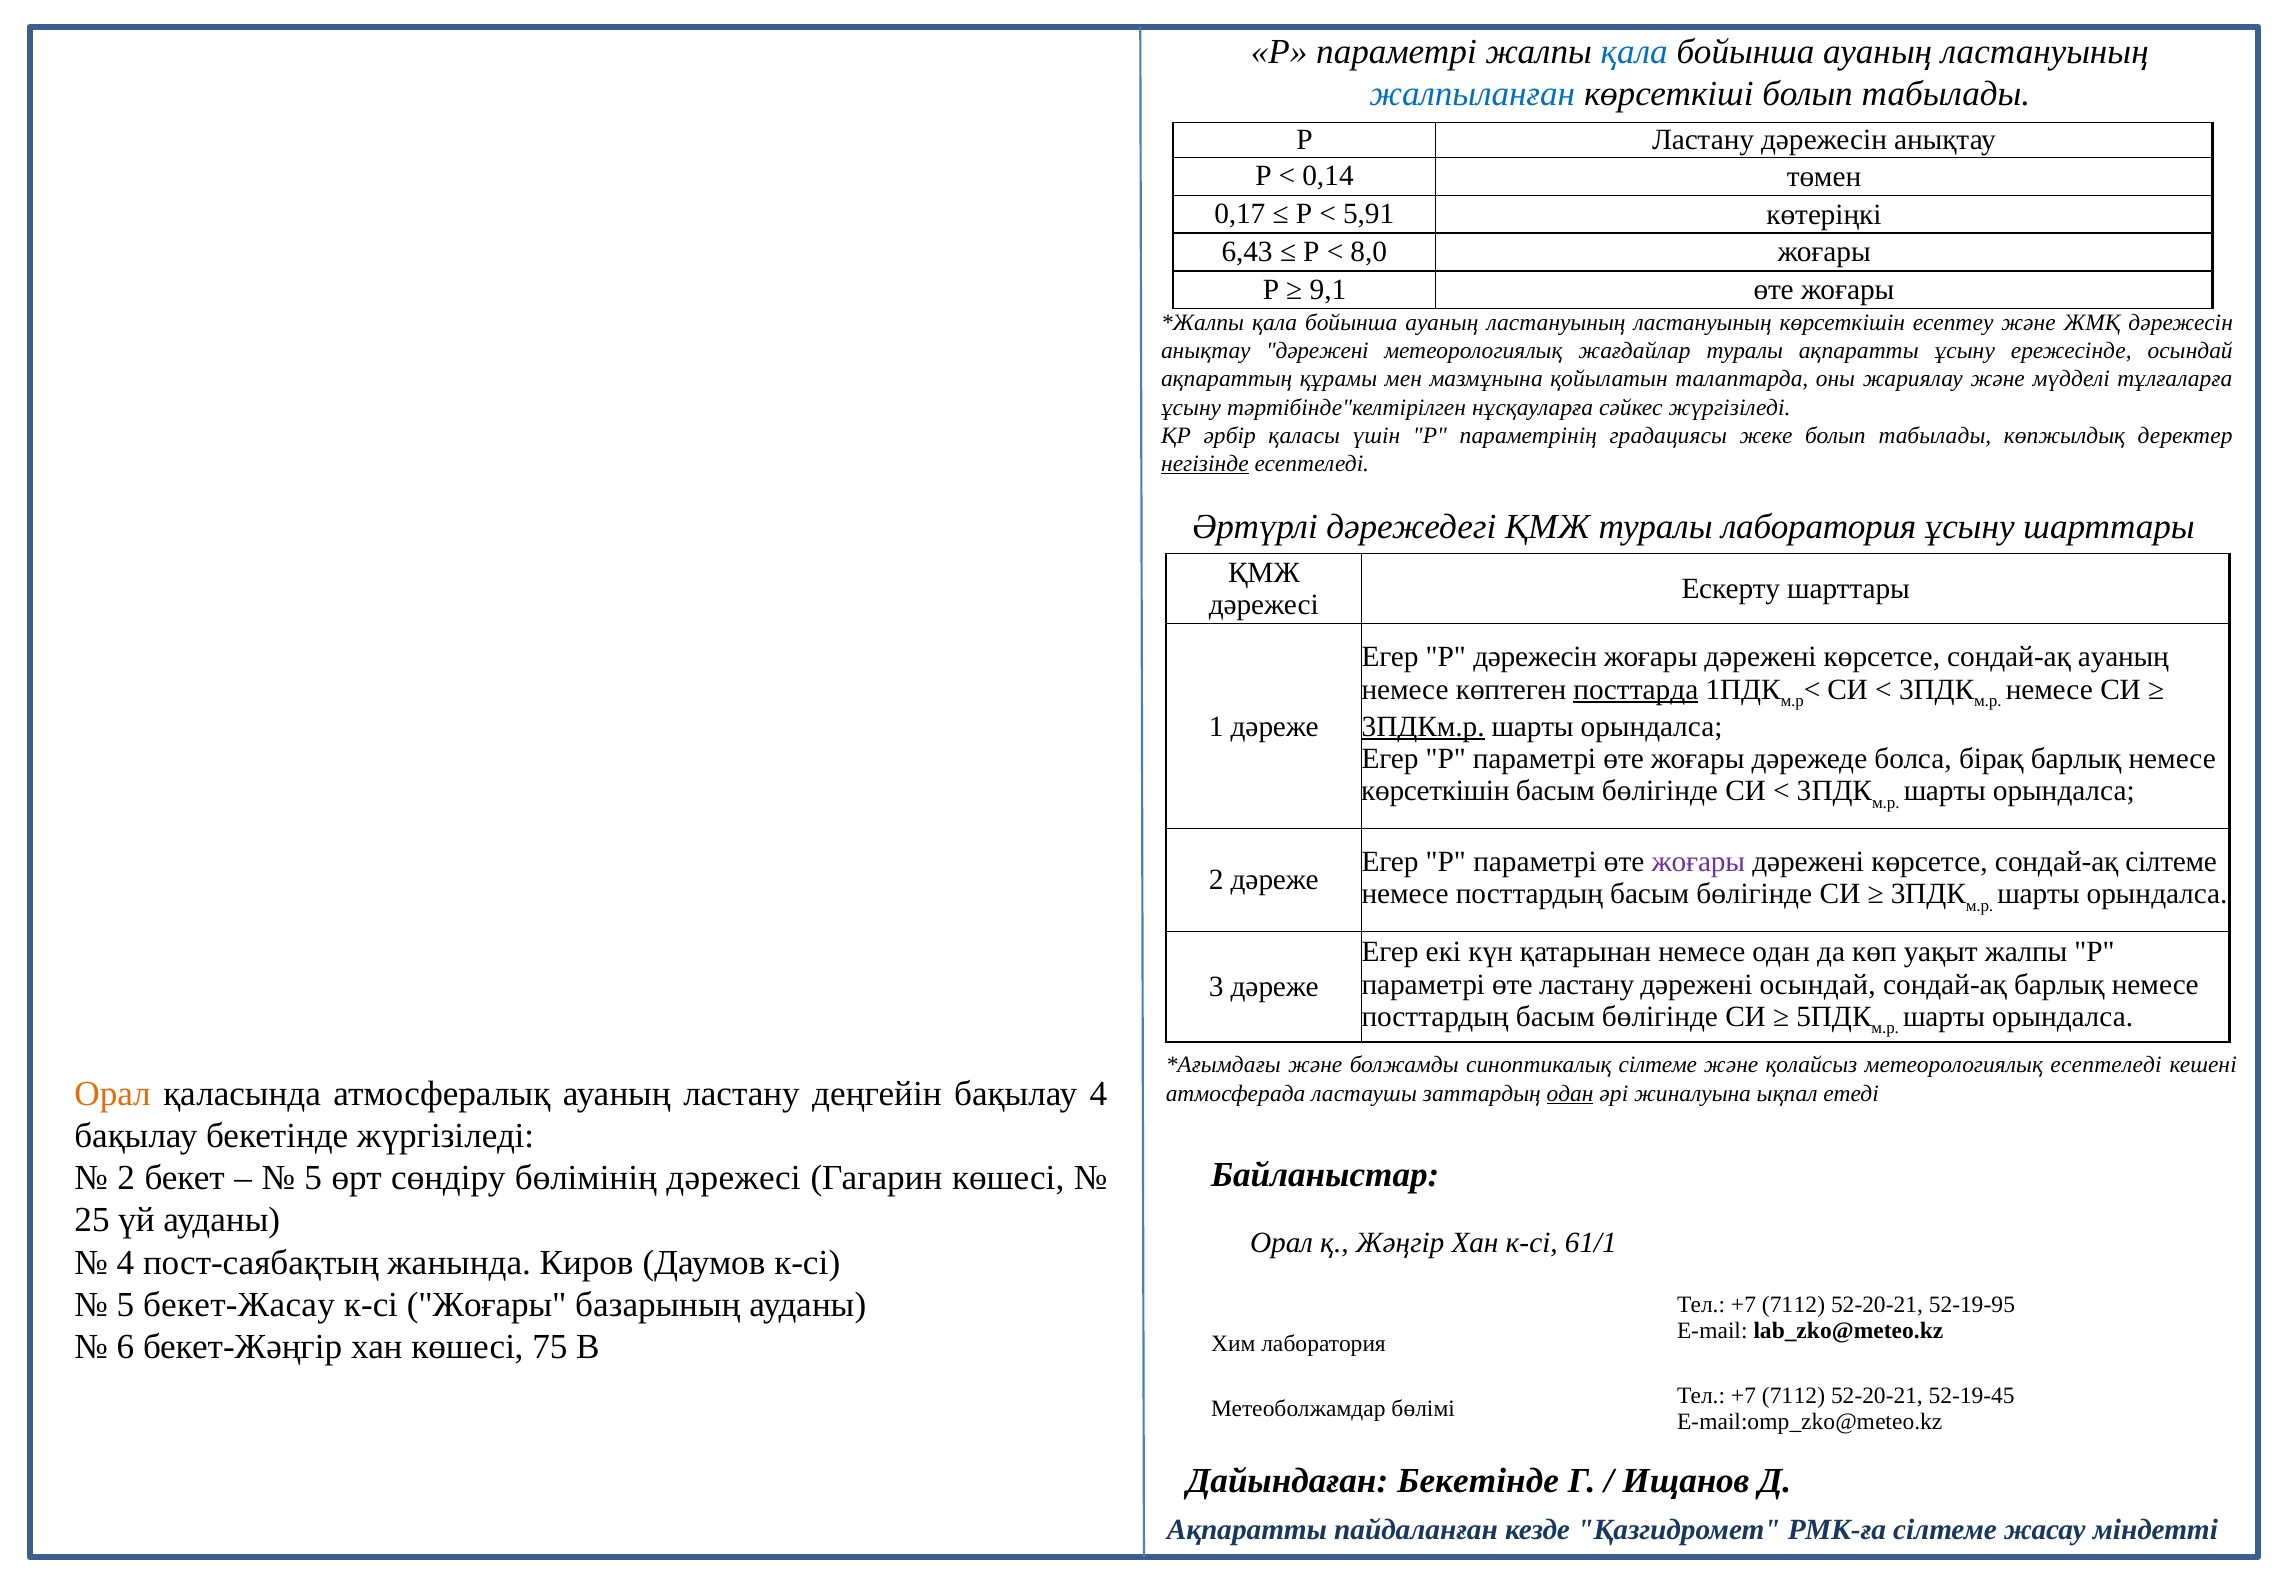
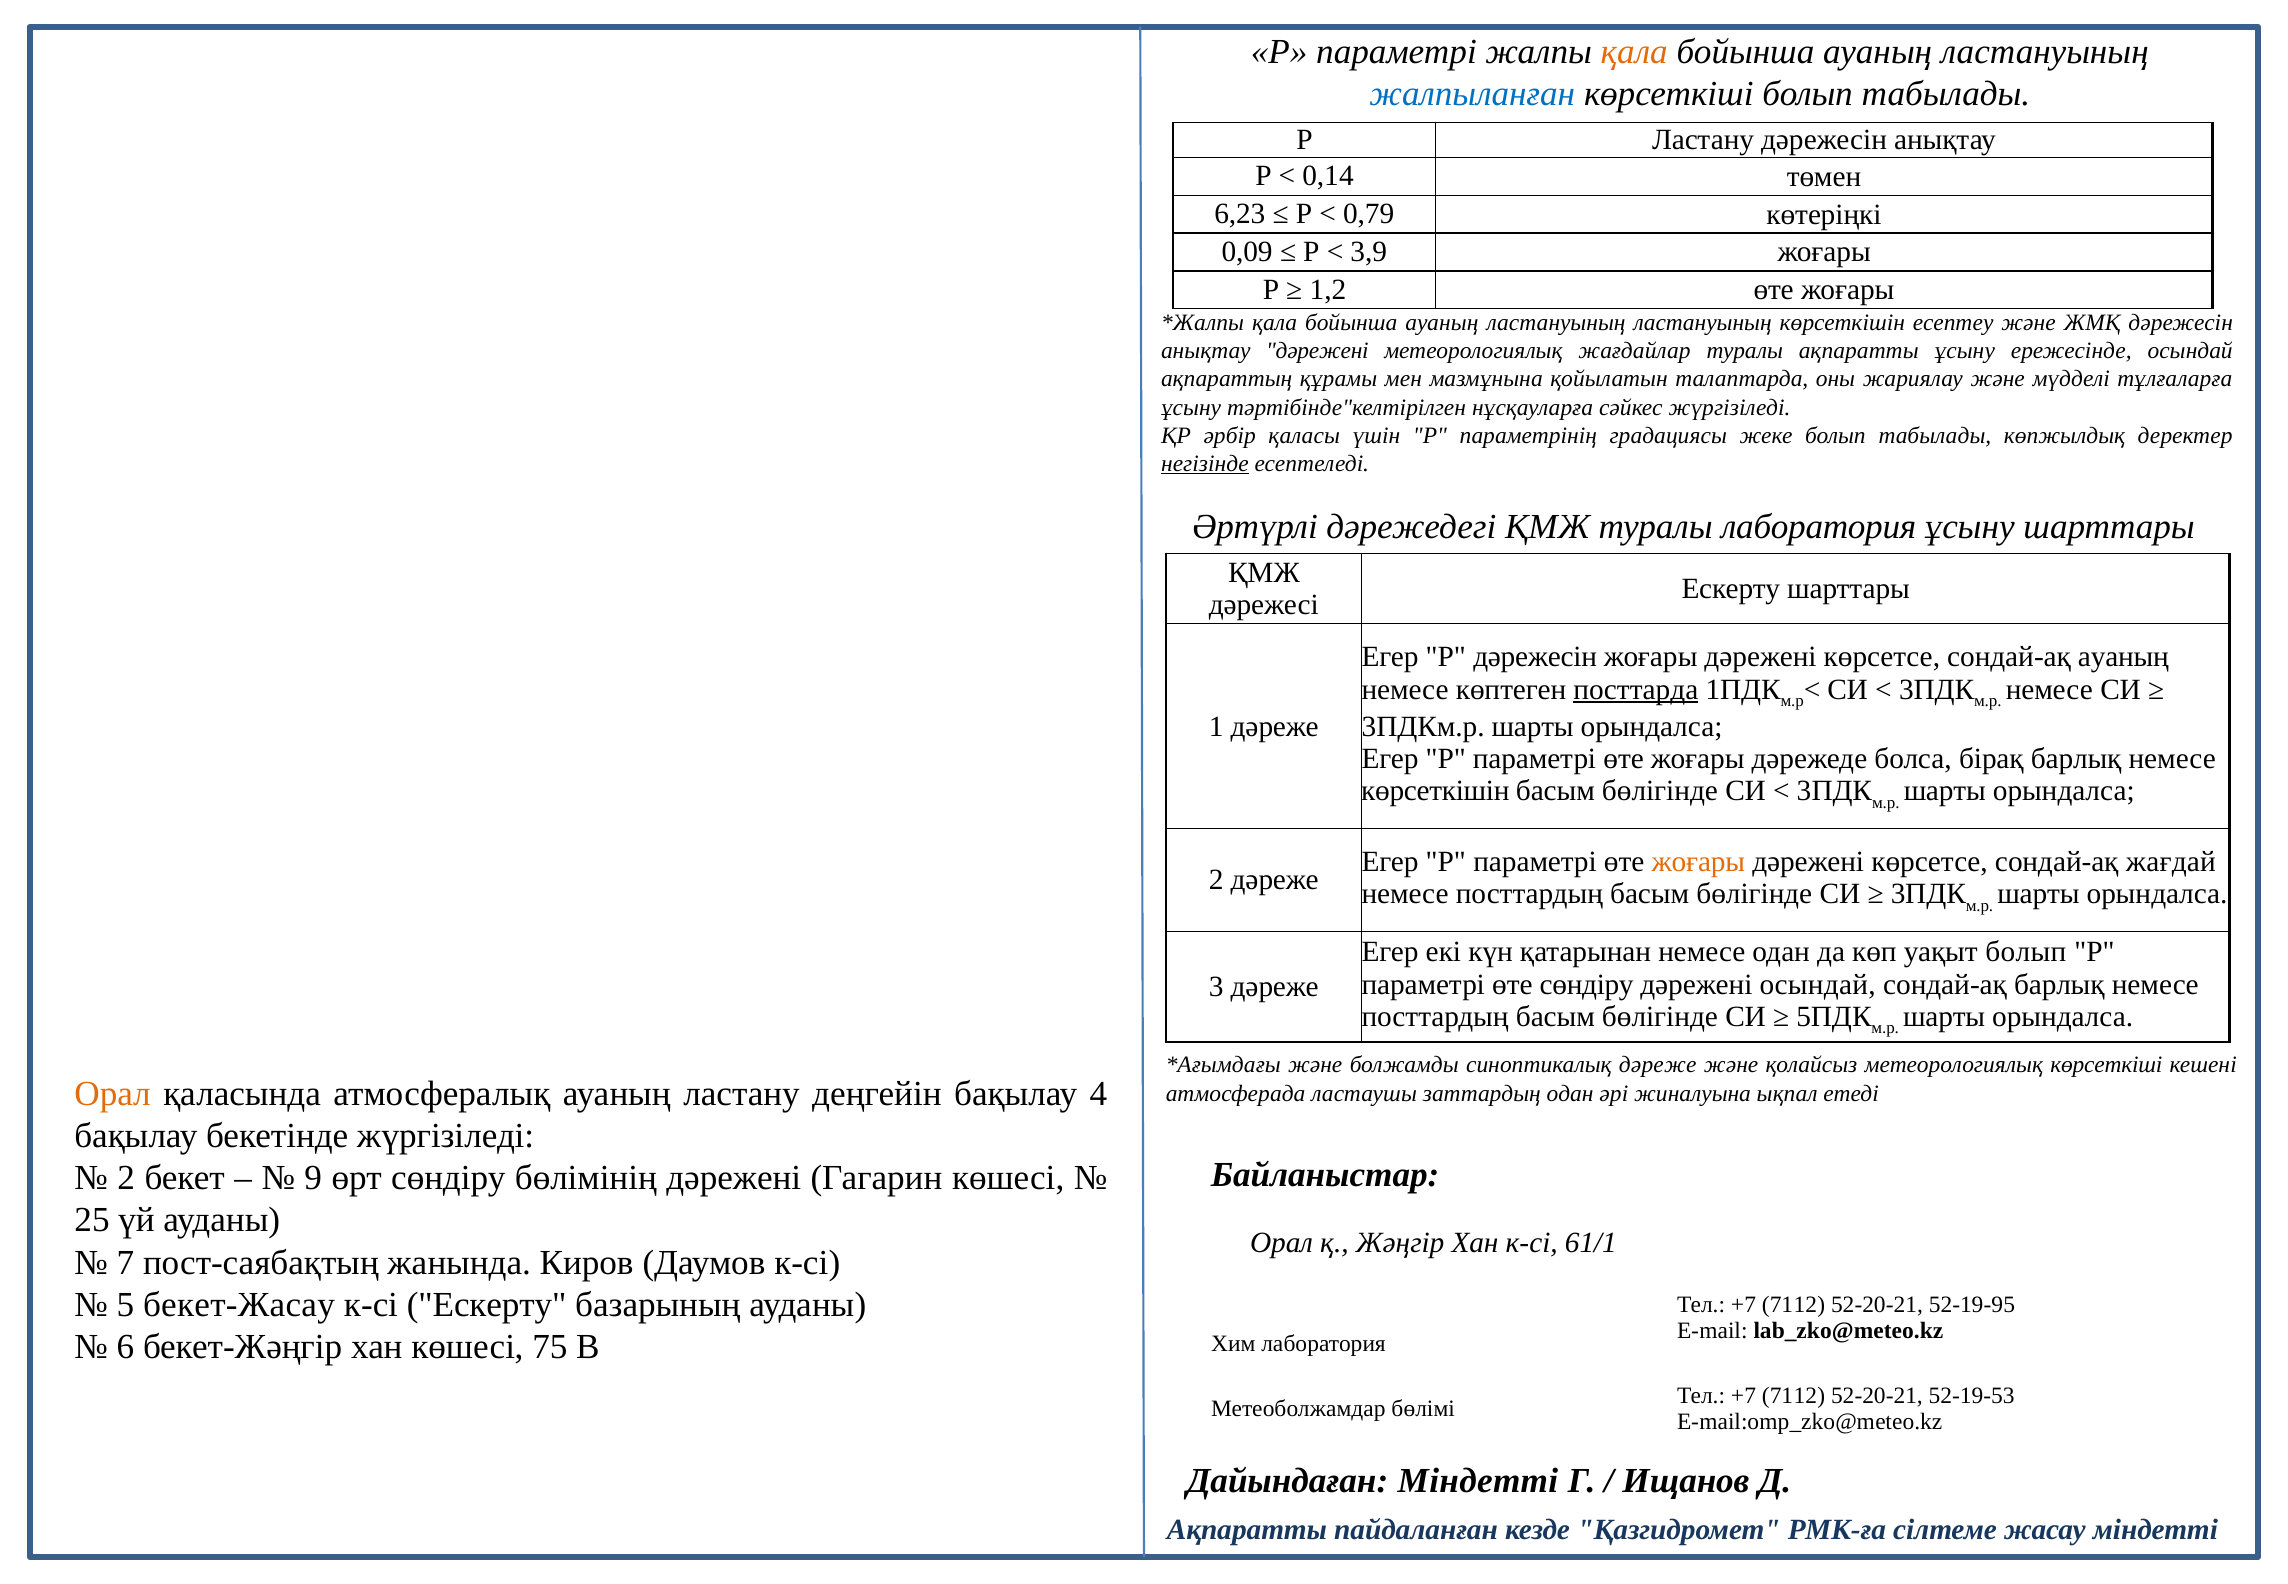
қала at (1634, 51) colour: blue -> orange
0,17: 0,17 -> 6,23
5,91: 5,91 -> 0,79
6,43: 6,43 -> 0,09
8,0: 8,0 -> 3,9
9,1: 9,1 -> 1,2
3ПДКм.р underline: present -> none
жоғары at (1698, 862) colour: purple -> orange
сондай-ақ сілтеме: сілтеме -> жағдай
уақыт жалпы: жалпы -> болып
өте ластану: ластану -> сөндіру
синоптикалық сілтеме: сілтеме -> дәреже
метеорологиялық есептеледі: есептеледі -> көрсеткіші
одан at (1570, 1093) underline: present -> none
5 at (313, 1178): 5 -> 9
бөлімінің дәрежесі: дәрежесі -> дәрежені
4 at (125, 1262): 4 -> 7
к-сі Жоғары: Жоғары -> Ескерту
52-19-45: 52-19-45 -> 52-19-53
Дайындаған Бекетінде: Бекетінде -> Міндетті
